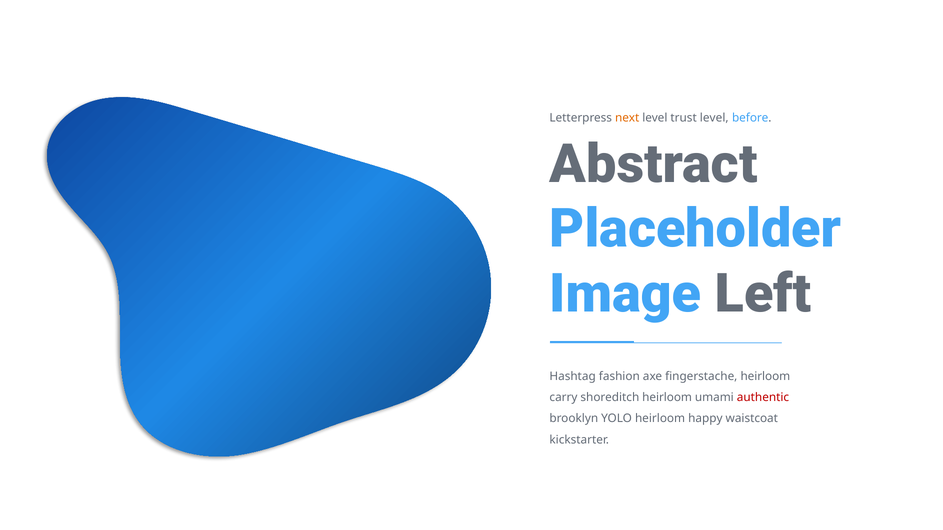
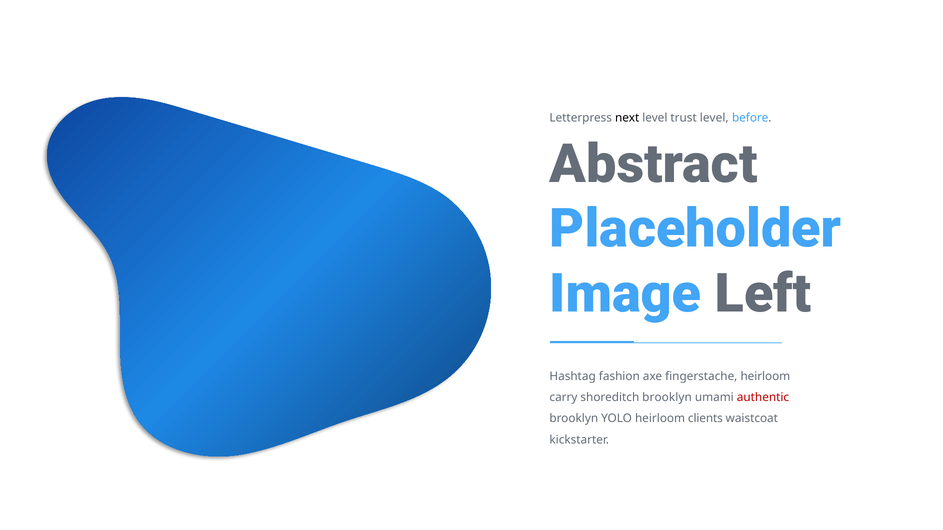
next colour: orange -> black
shoreditch heirloom: heirloom -> brooklyn
happy: happy -> clients
